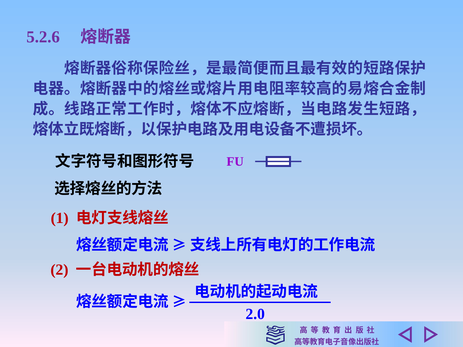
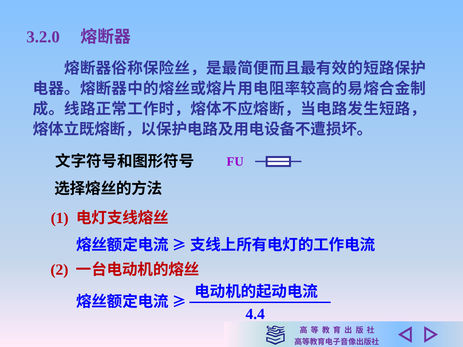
5.2.6: 5.2.6 -> 3.2.0
2.0: 2.0 -> 4.4
